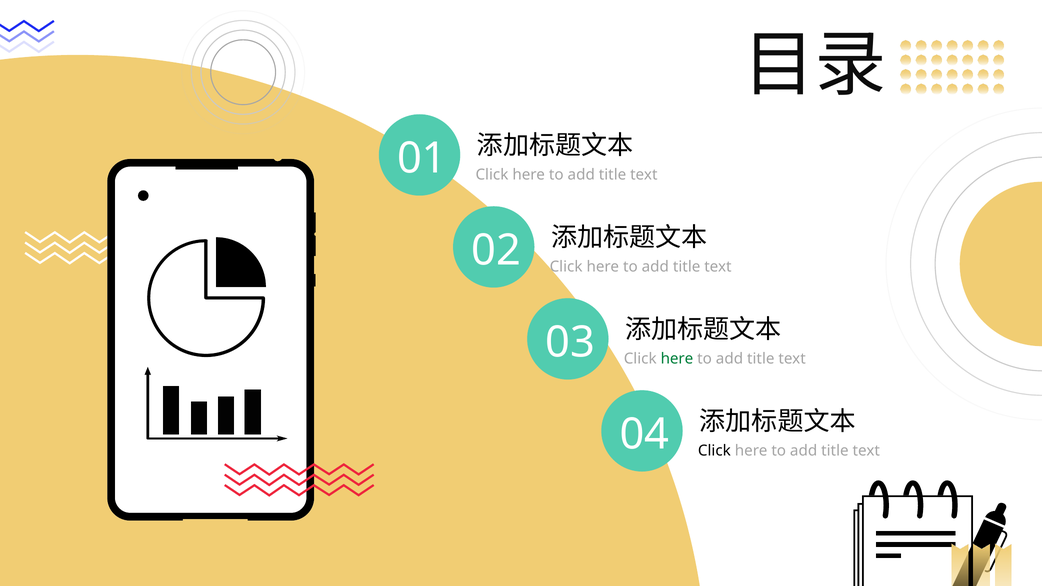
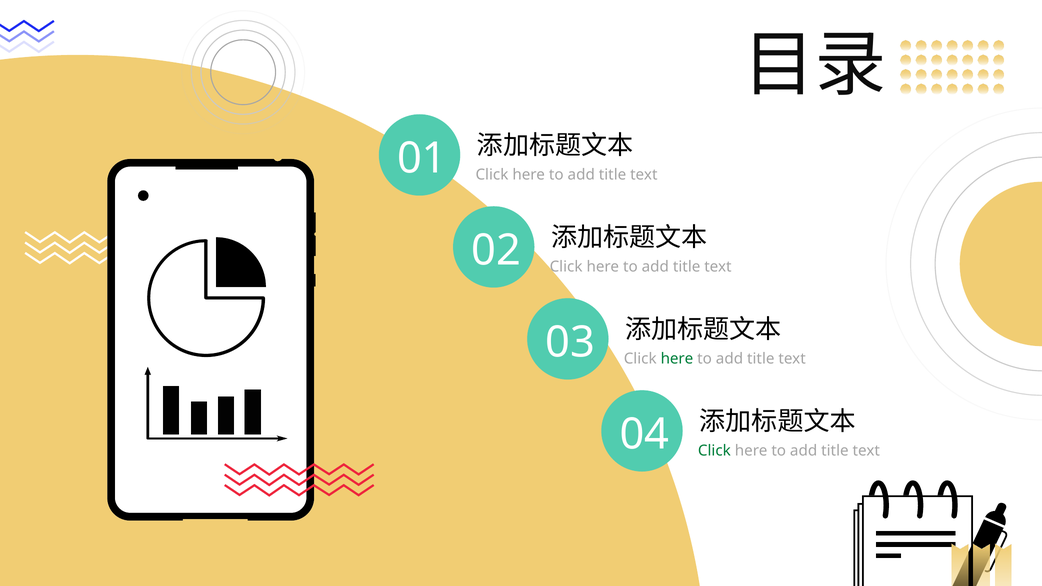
Click at (714, 451) colour: black -> green
